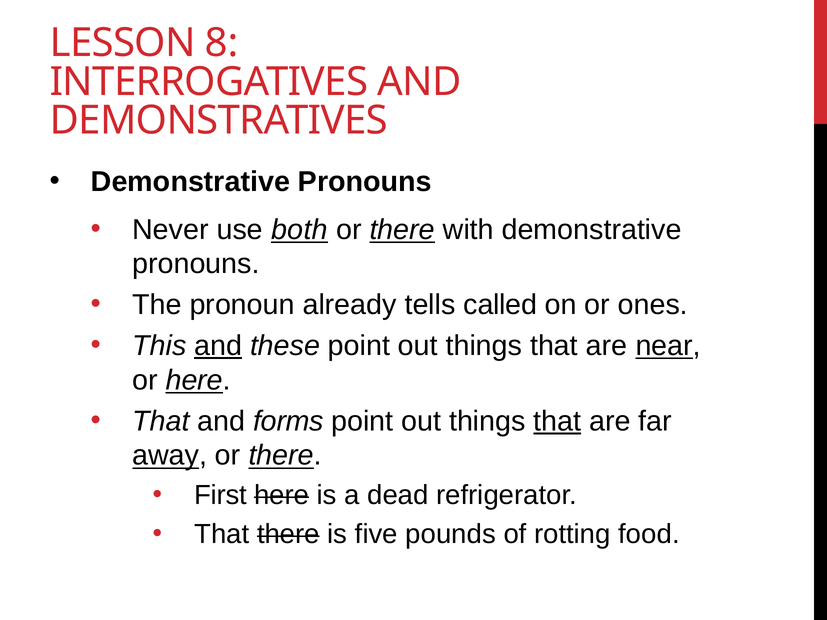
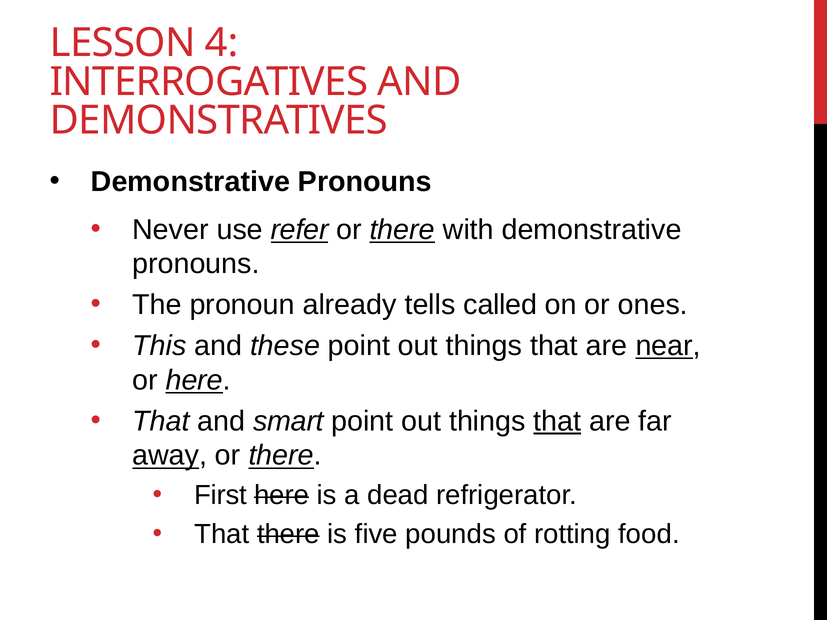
8: 8 -> 4
both: both -> refer
and at (218, 346) underline: present -> none
forms: forms -> smart
